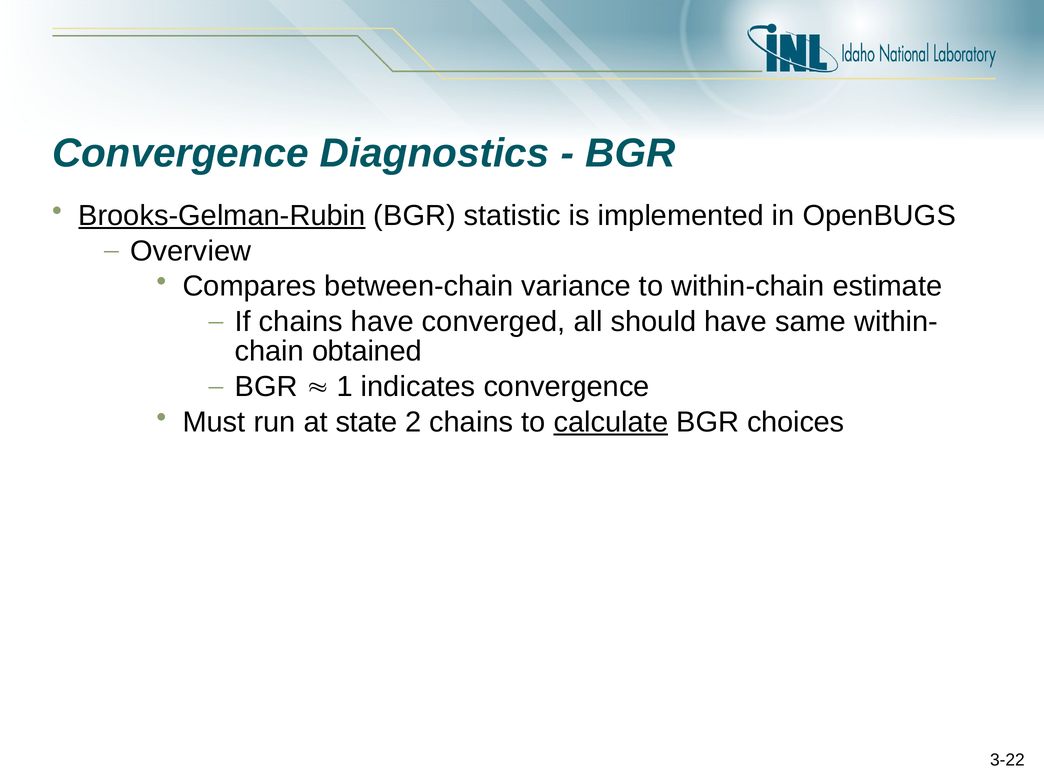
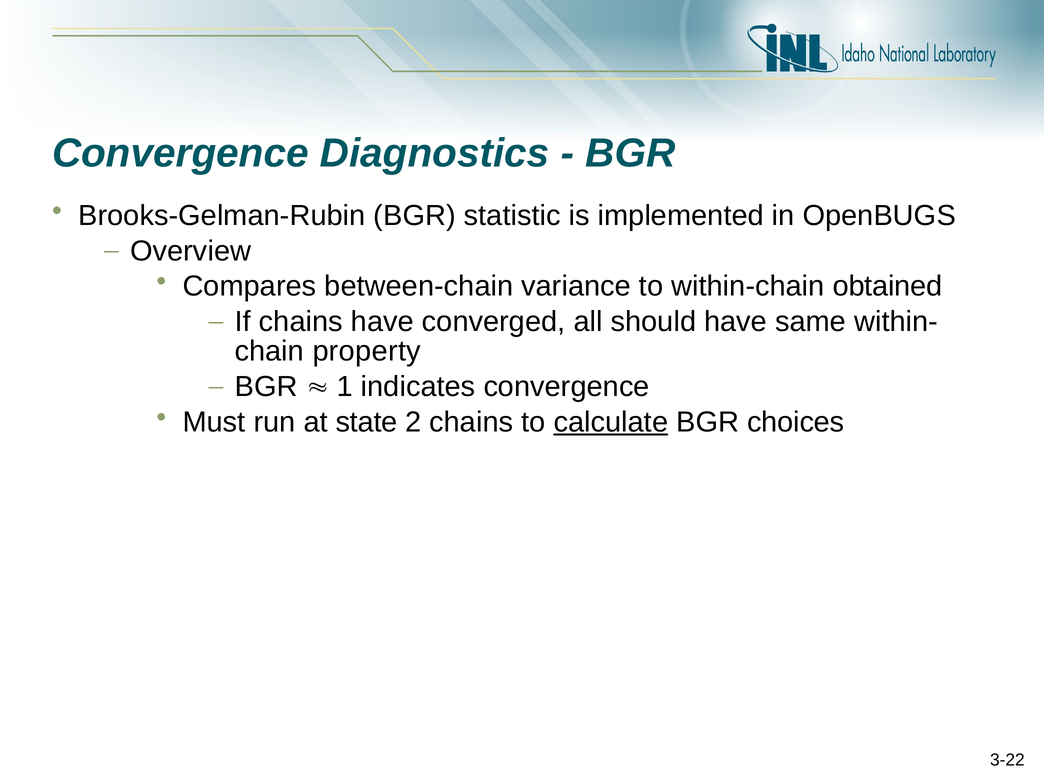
Brooks-Gelman-Rubin underline: present -> none
estimate: estimate -> obtained
obtained: obtained -> property
